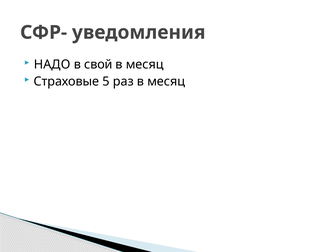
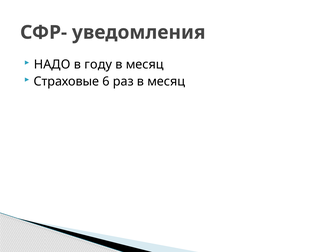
свой: свой -> году
5: 5 -> 6
